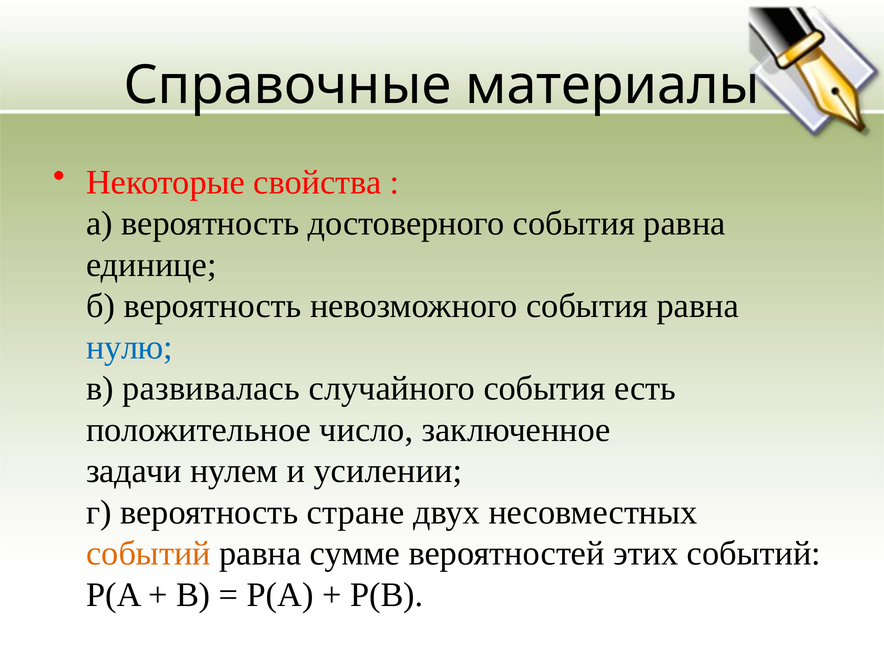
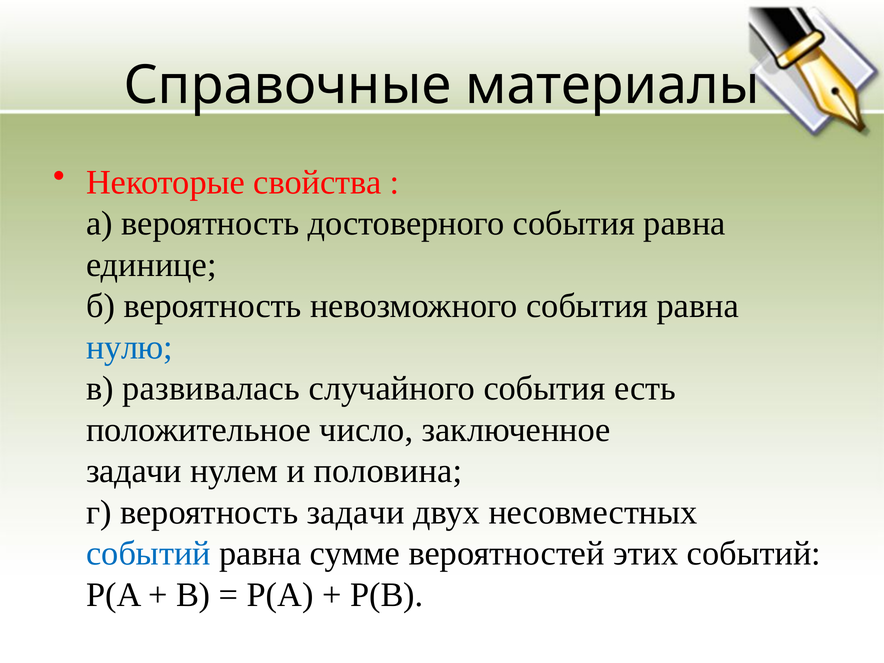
усилении: усилении -> половина
вероятность стране: стране -> задачи
событий at (148, 554) colour: orange -> blue
